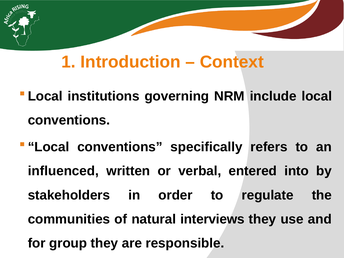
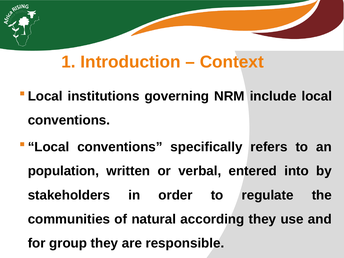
influenced: influenced -> population
interviews: interviews -> according
